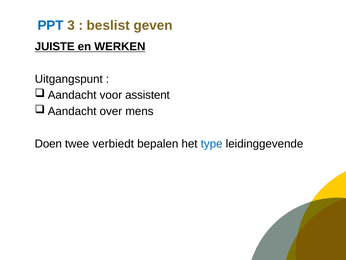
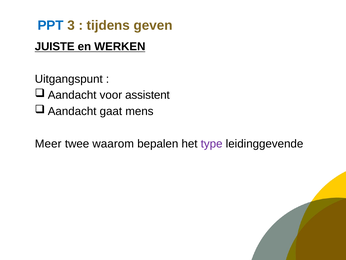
beslist: beslist -> tijdens
over: over -> gaat
Doen: Doen -> Meer
verbiedt: verbiedt -> waarom
type colour: blue -> purple
